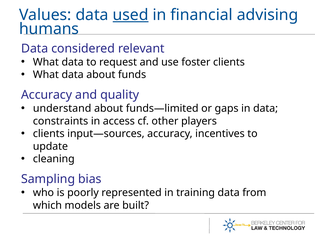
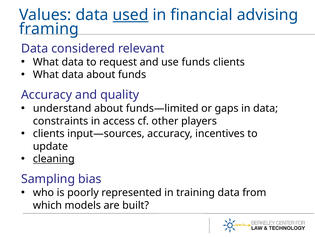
humans: humans -> framing
use foster: foster -> funds
cleaning underline: none -> present
